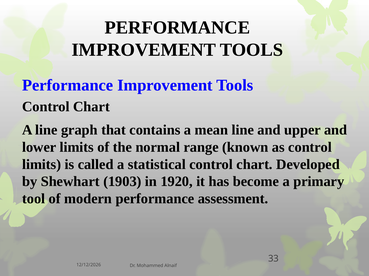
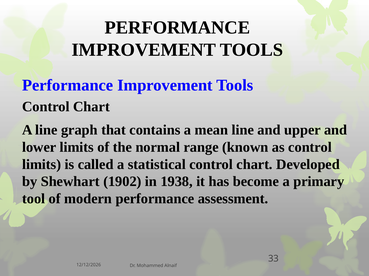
1903: 1903 -> 1902
1920: 1920 -> 1938
